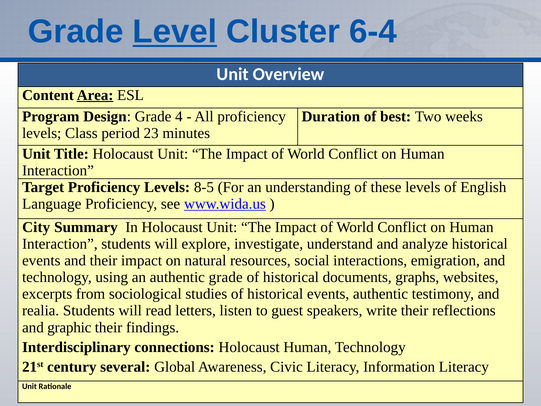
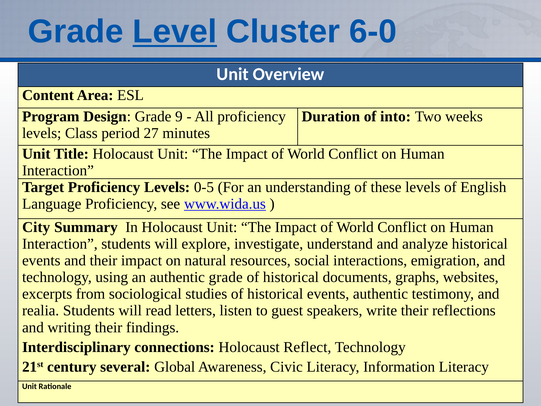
6-4: 6-4 -> 6-0
Area underline: present -> none
4: 4 -> 9
best: best -> into
23: 23 -> 27
8-5: 8-5 -> 0-5
graphic: graphic -> writing
Holocaust Human: Human -> Reflect
